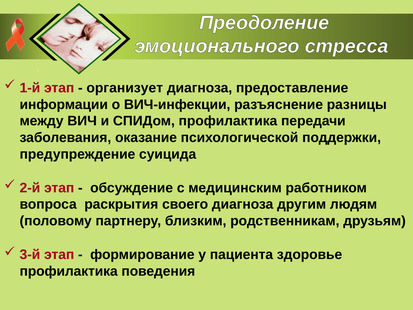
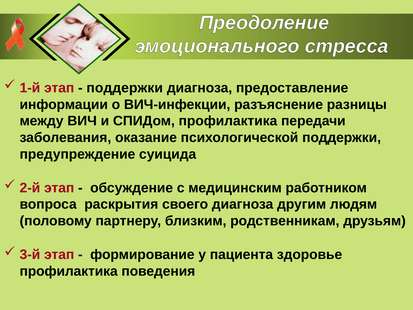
организует at (125, 88): организует -> поддержки
